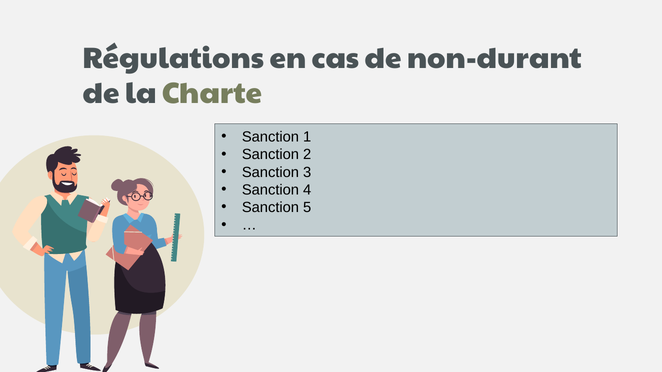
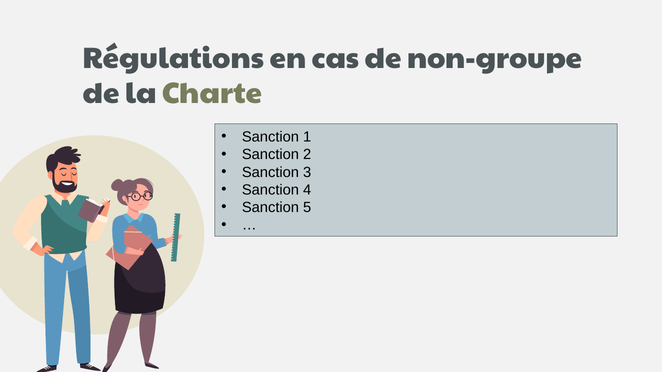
non-durant: non-durant -> non-groupe
